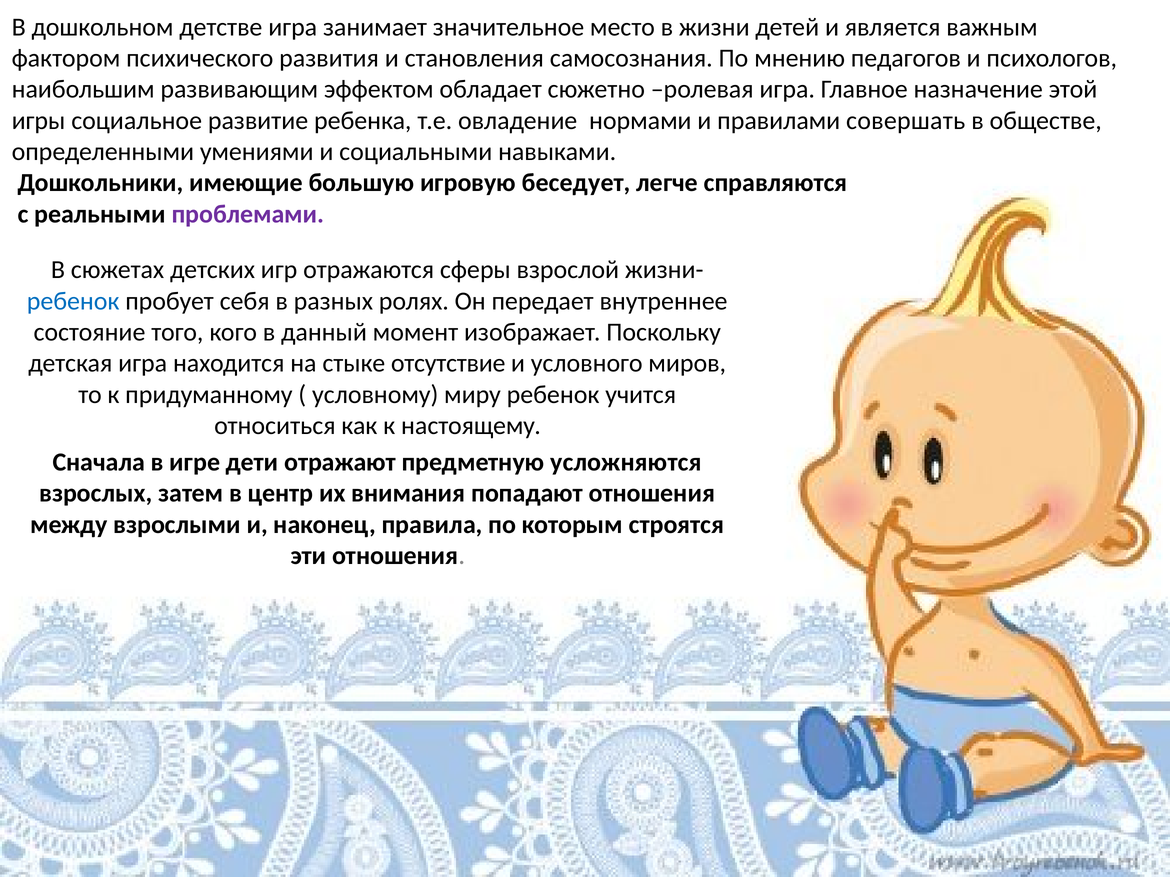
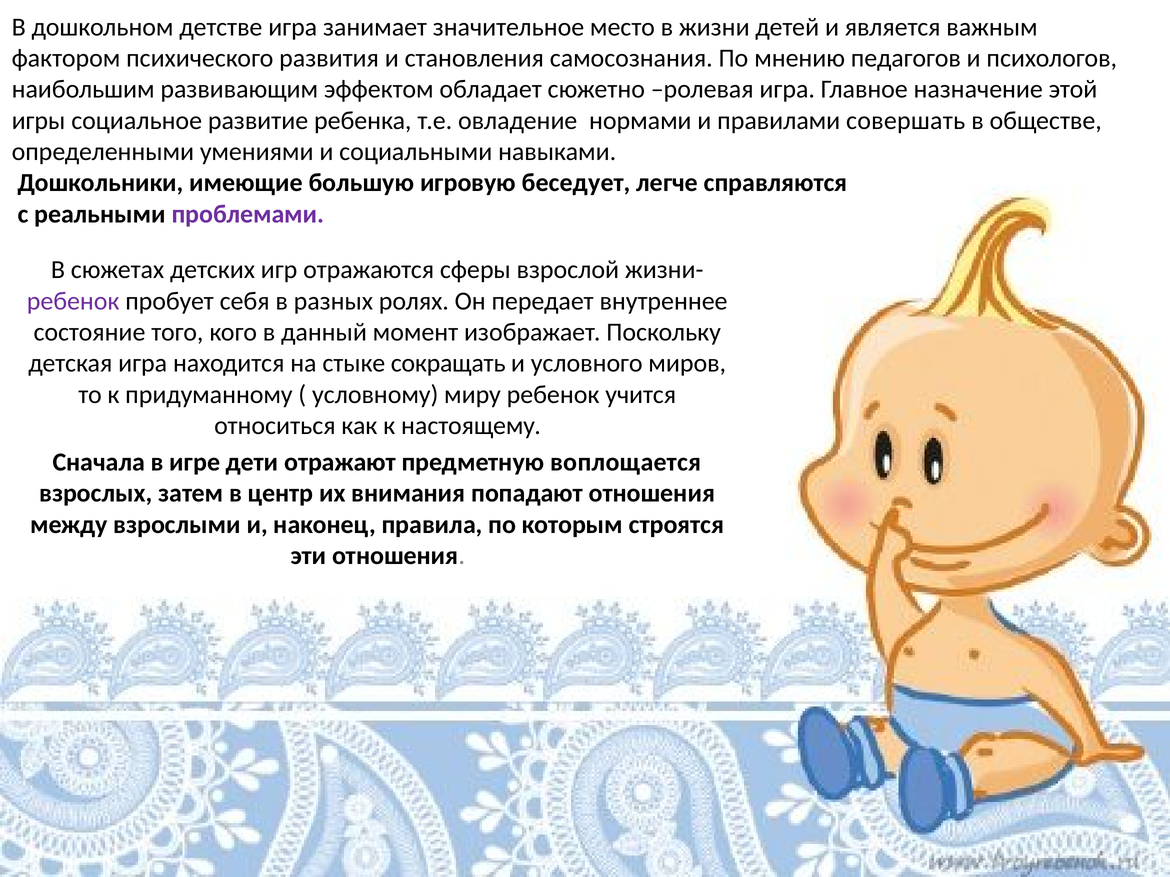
ребенок at (73, 301) colour: blue -> purple
отсутствие: отсутствие -> сокращать
усложняются: усложняются -> воплощается
